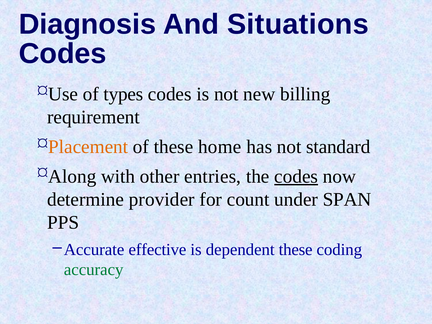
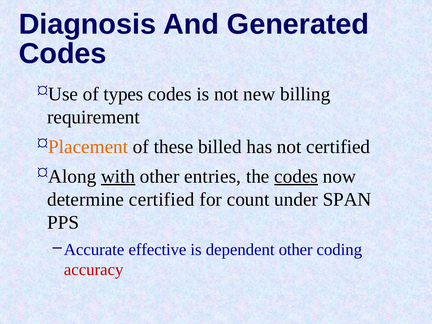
Situations: Situations -> Generated
home: home -> billed
not standard: standard -> certified
with underline: none -> present
determine provider: provider -> certified
dependent these: these -> other
accuracy colour: green -> red
